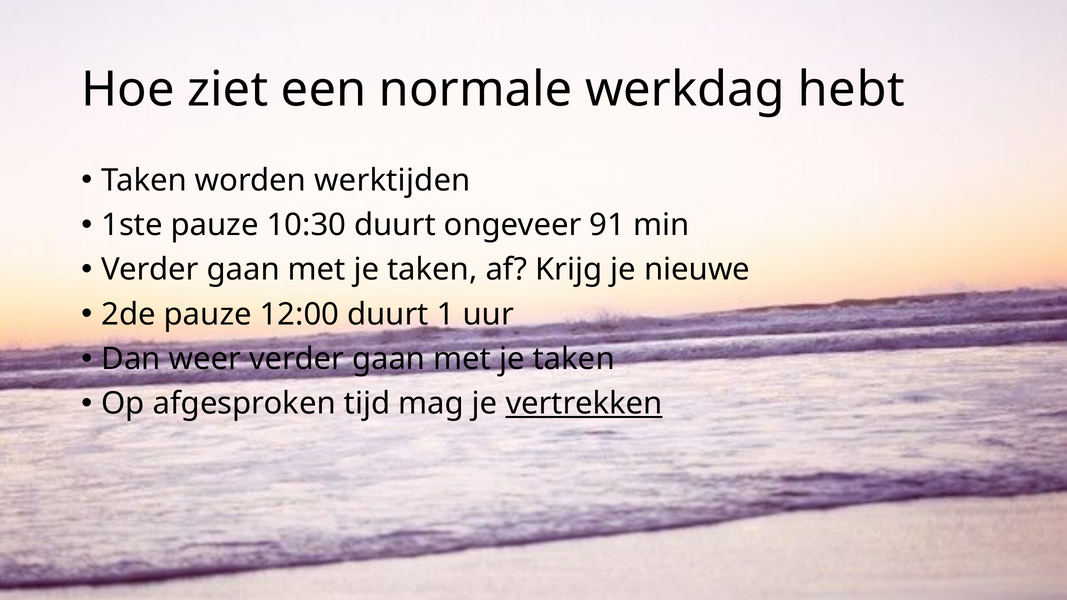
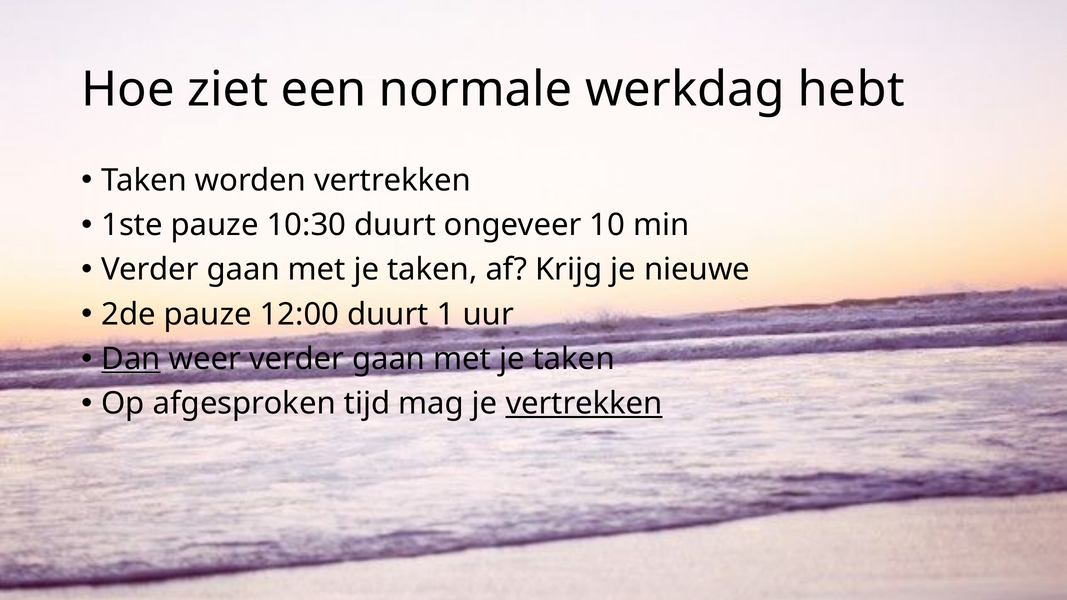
worden werktijden: werktijden -> vertrekken
91: 91 -> 10
Dan underline: none -> present
